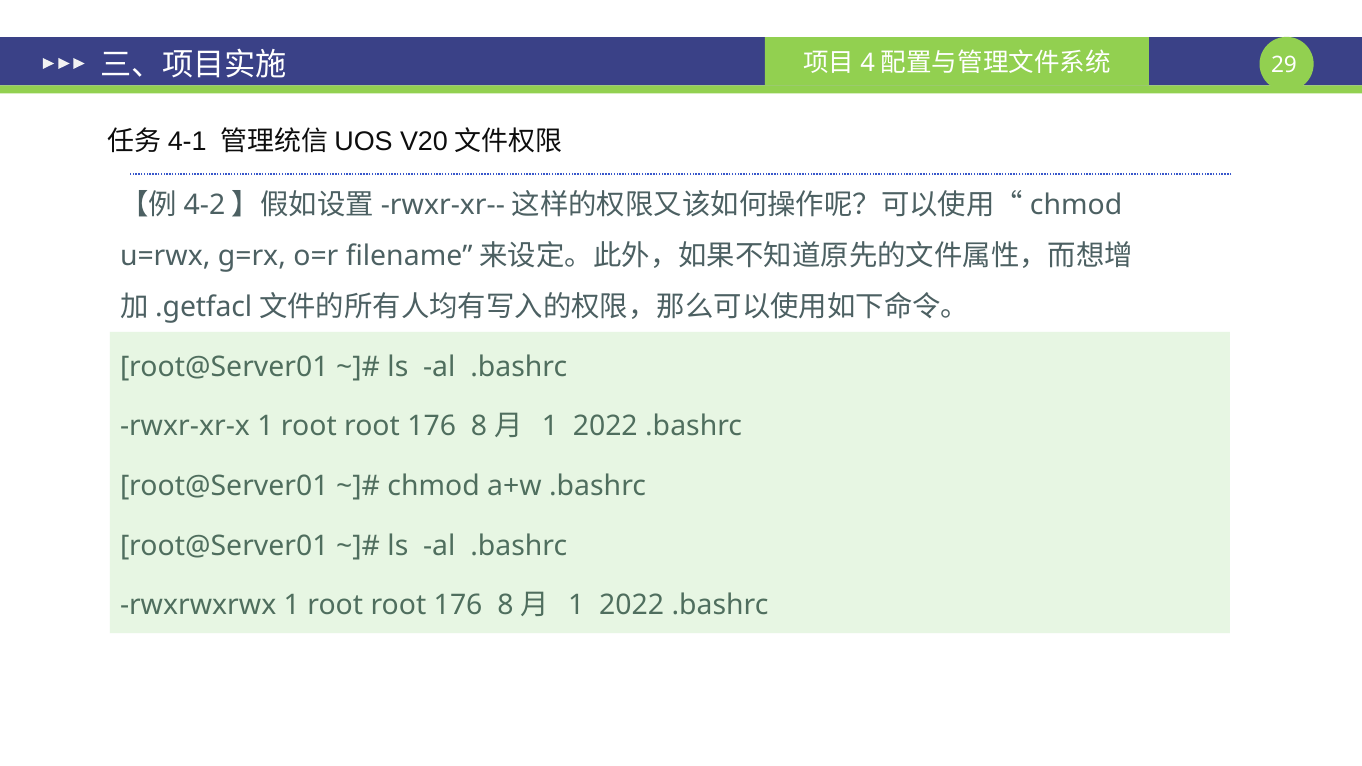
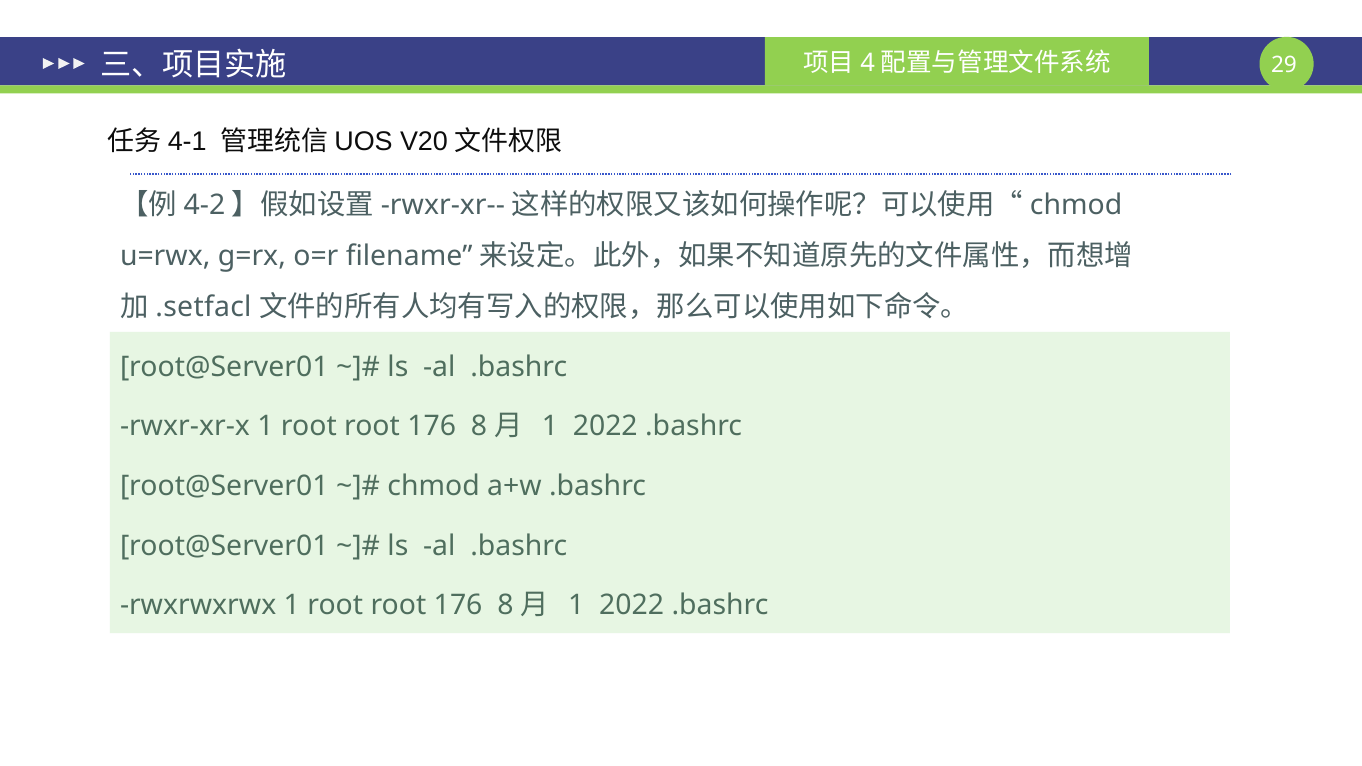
.getfacl: .getfacl -> .setfacl
